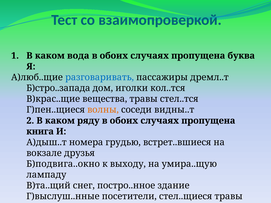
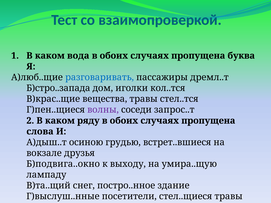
волны colour: orange -> purple
видны..т: видны..т -> запрос..т
книга: книга -> слова
номера: номера -> осиною
